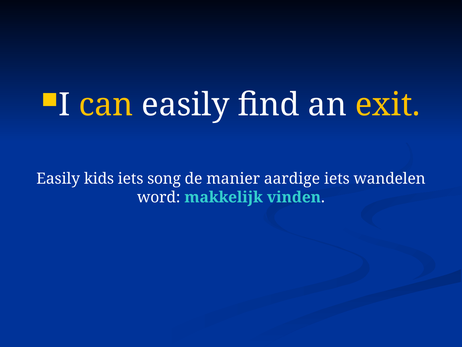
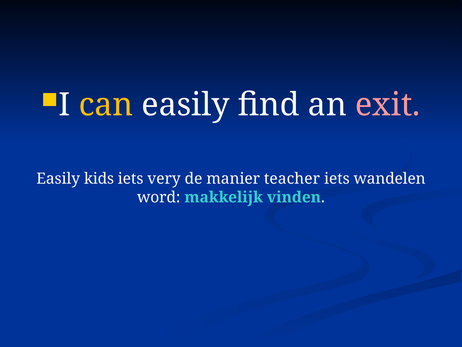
exit colour: yellow -> pink
song: song -> very
aardige: aardige -> teacher
